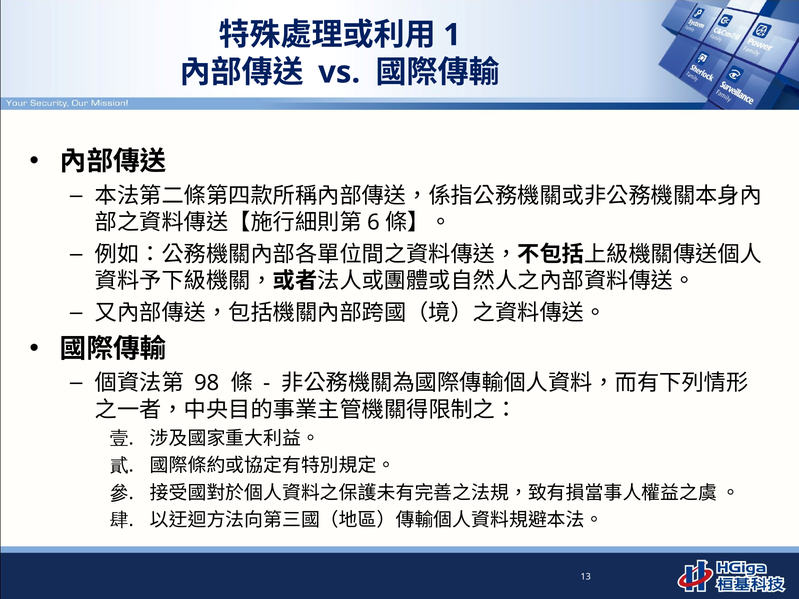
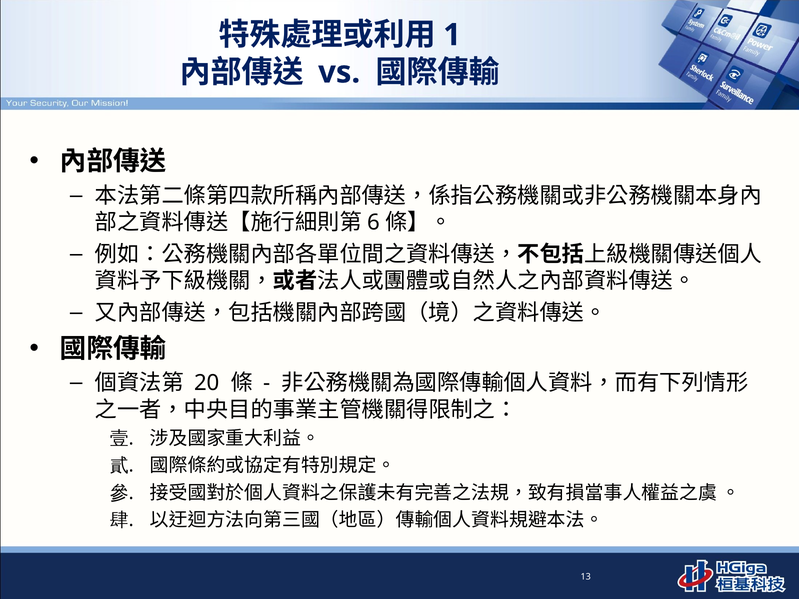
98: 98 -> 20
